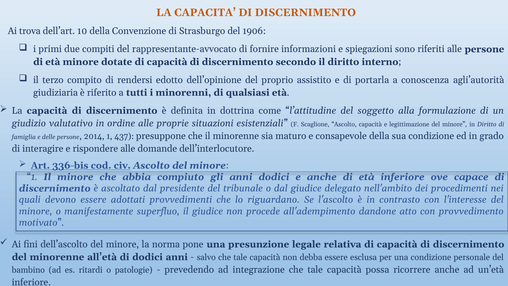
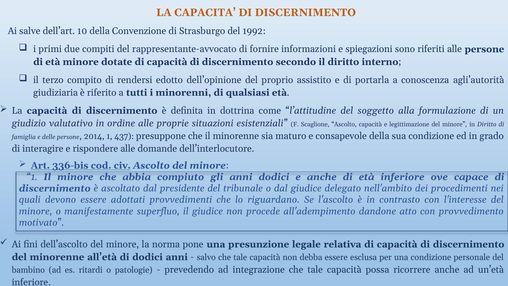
trova: trova -> salve
1906: 1906 -> 1992
